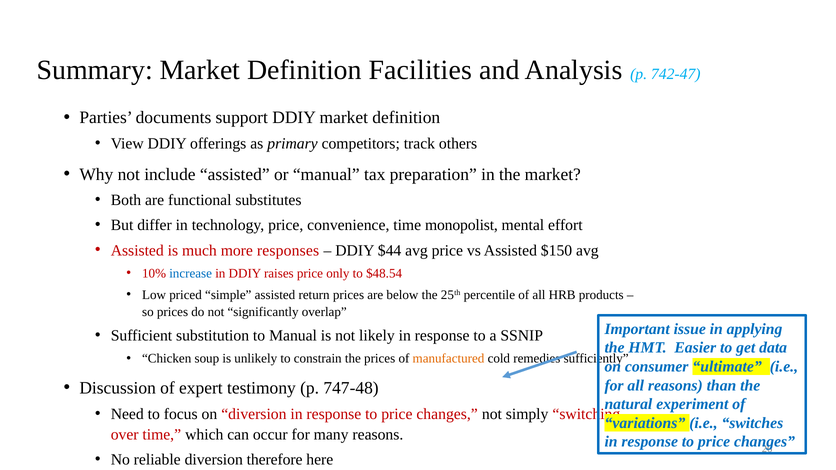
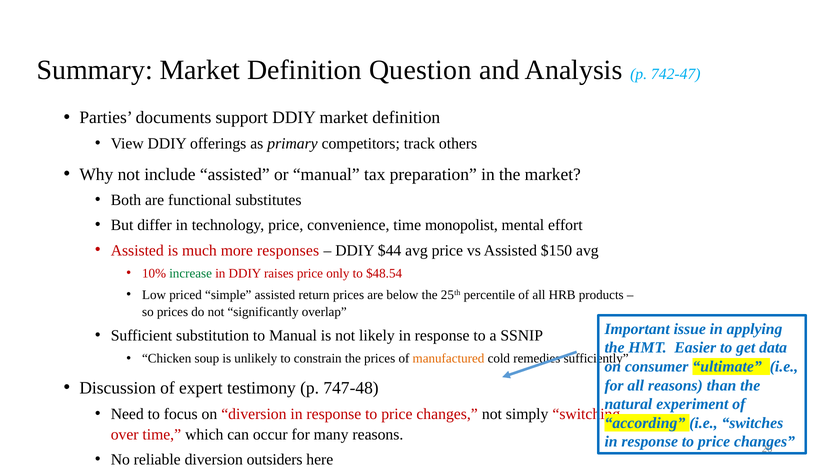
Facilities: Facilities -> Question
increase colour: blue -> green
variations: variations -> according
therefore: therefore -> outsiders
